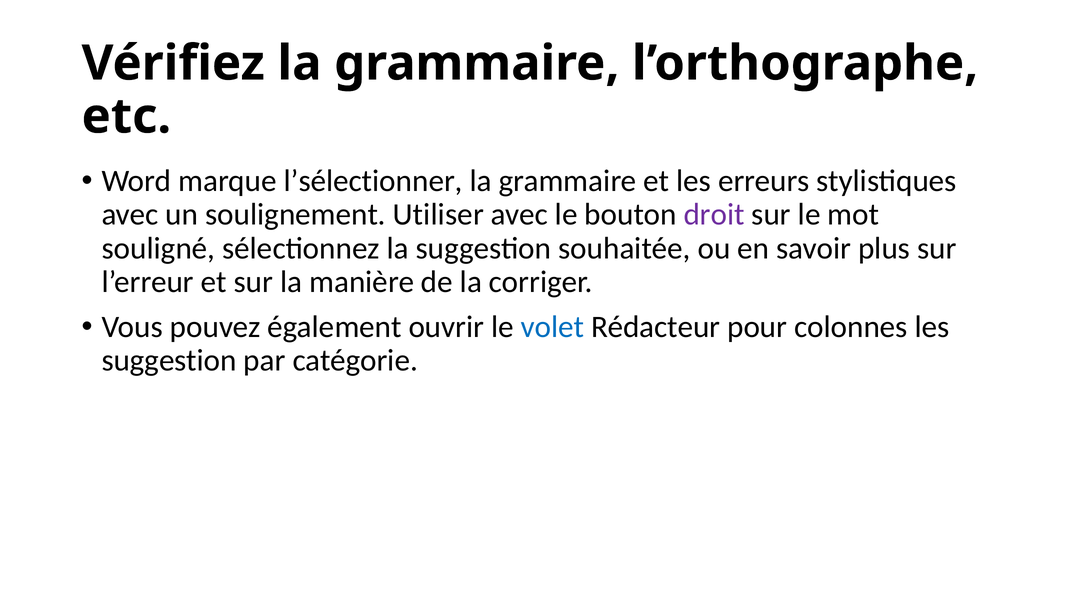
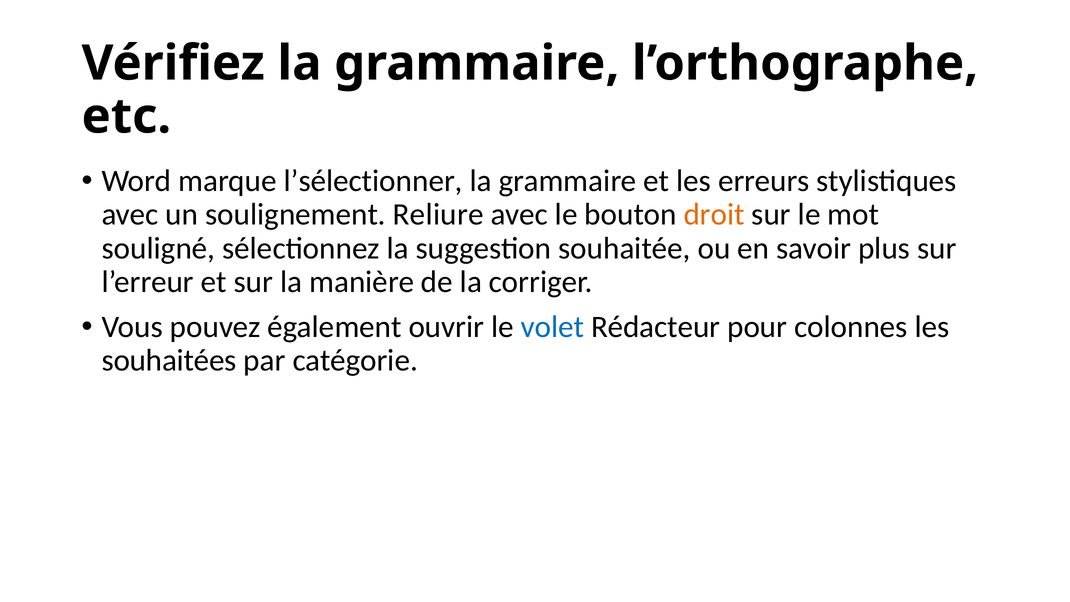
Utiliser: Utiliser -> Reliure
droit colour: purple -> orange
suggestion at (169, 361): suggestion -> souhaitées
